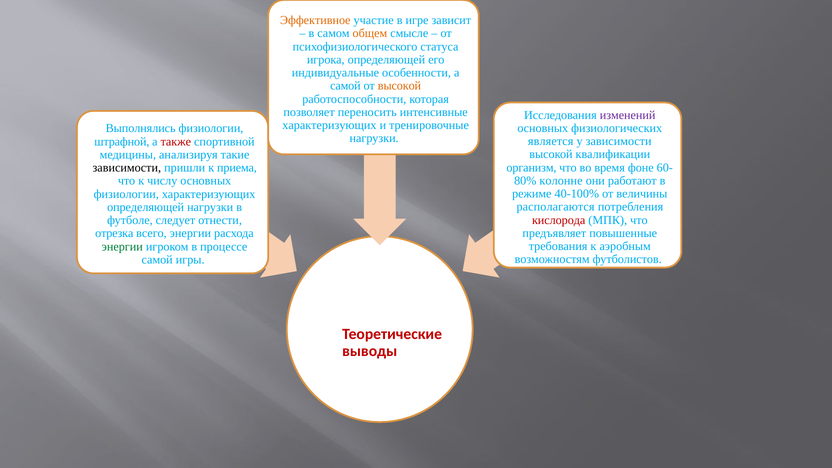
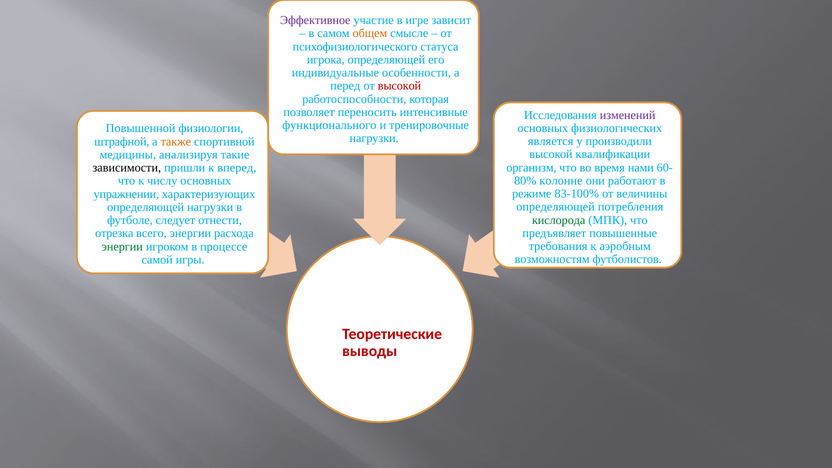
Эффективное colour: orange -> purple
самой at (345, 86): самой -> перед
высокой at (399, 86) colour: orange -> red
характеризующих at (329, 125): характеризующих -> функционального
Выполнялись: Выполнялись -> Повышенной
у зависимости: зависимости -> производили
также colour: red -> orange
фоне: фоне -> нами
приема: приема -> вперед
40-100%: 40-100% -> 83-100%
физиологии at (126, 194): физиологии -> упражнении
располагаются at (556, 207): располагаются -> определяющей
кислорода colour: red -> green
